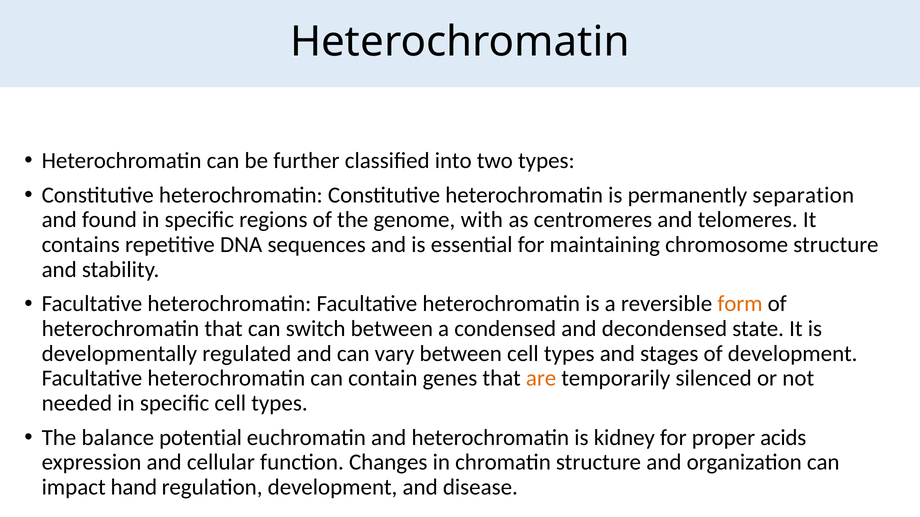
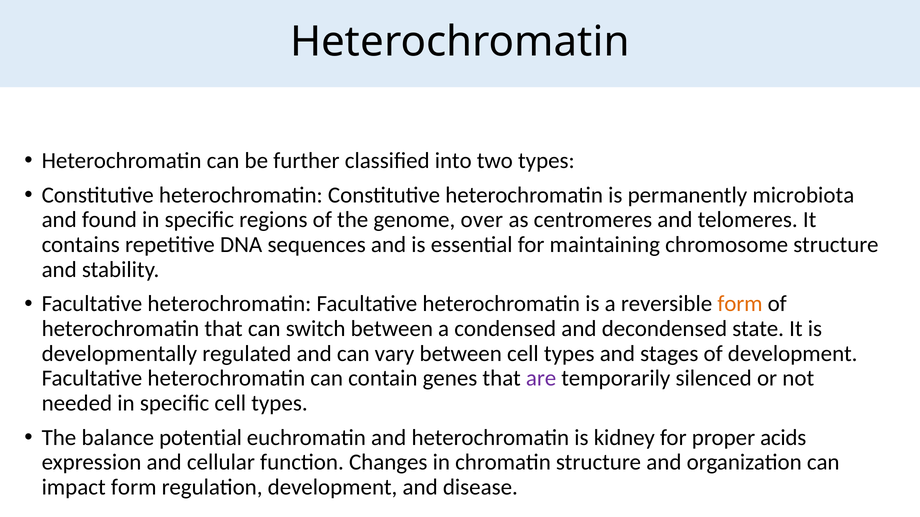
separation: separation -> microbiota
with: with -> over
are colour: orange -> purple
impact hand: hand -> form
